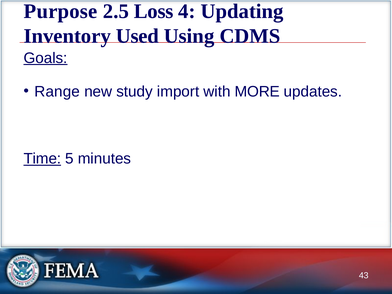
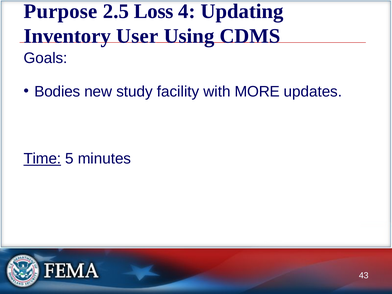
Used: Used -> User
Goals underline: present -> none
Range: Range -> Bodies
import: import -> facility
